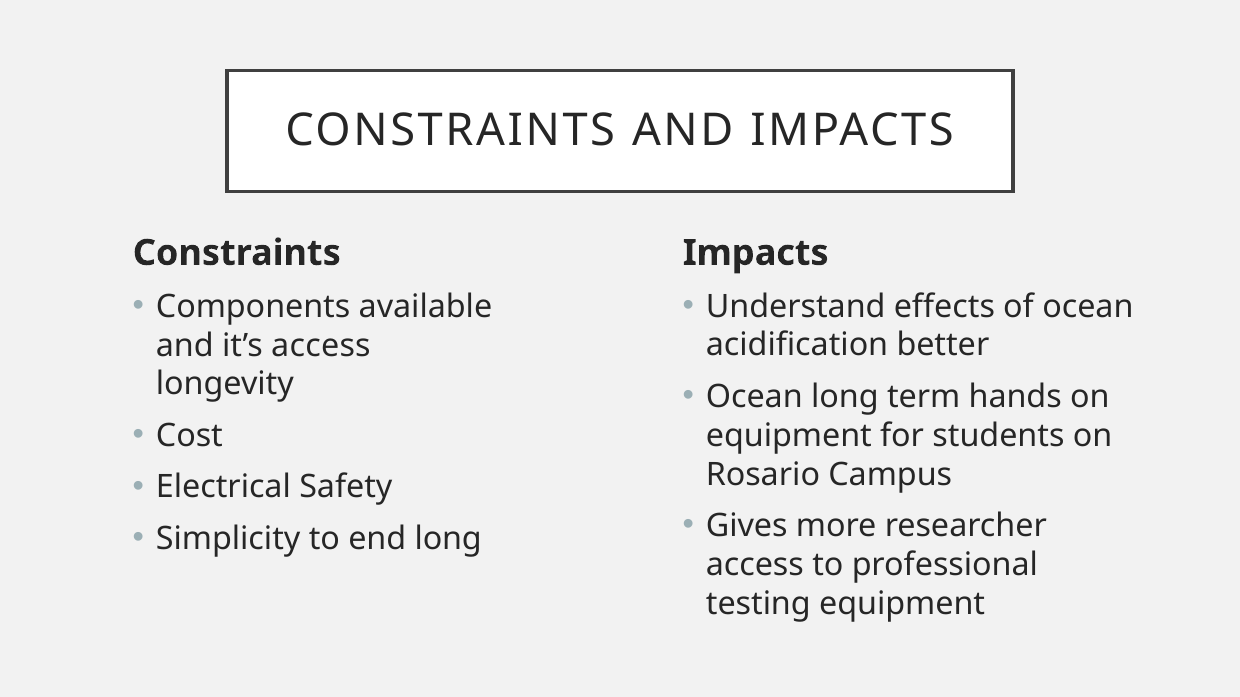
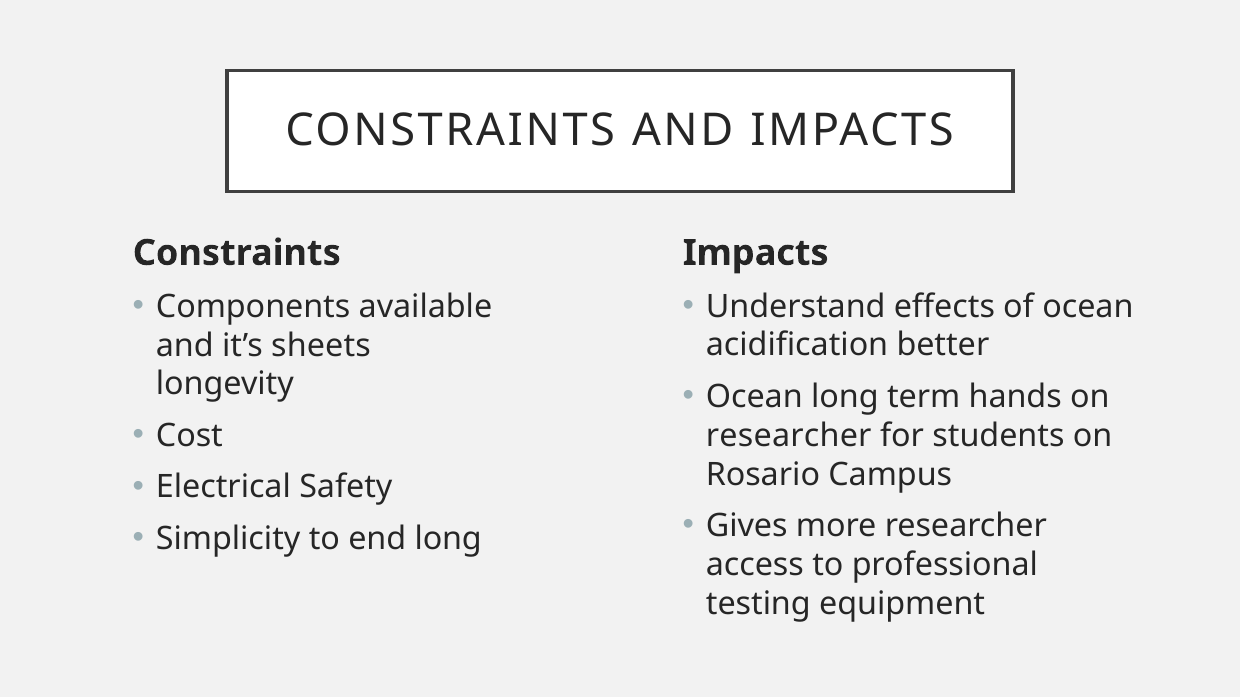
it’s access: access -> sheets
equipment at (789, 436): equipment -> researcher
